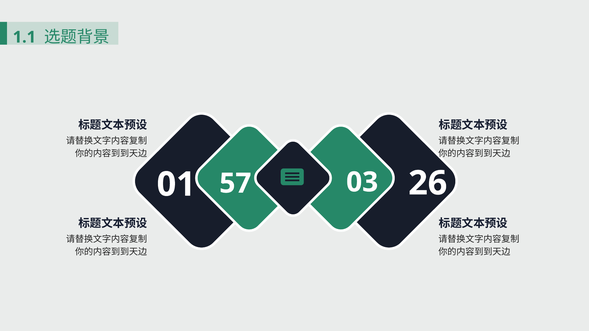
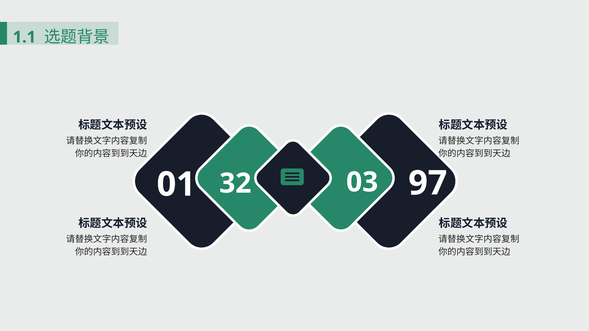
57: 57 -> 32
26: 26 -> 97
